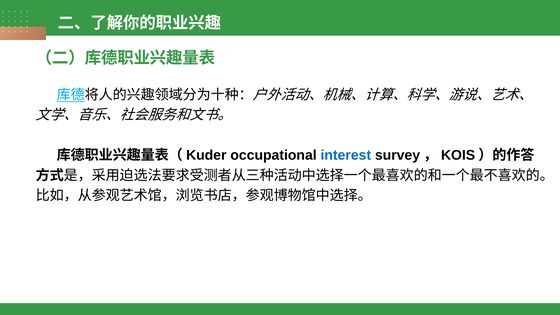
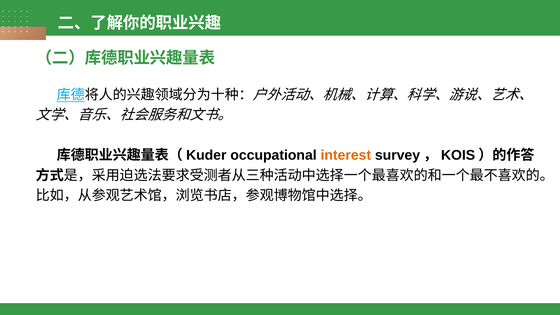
interest colour: blue -> orange
